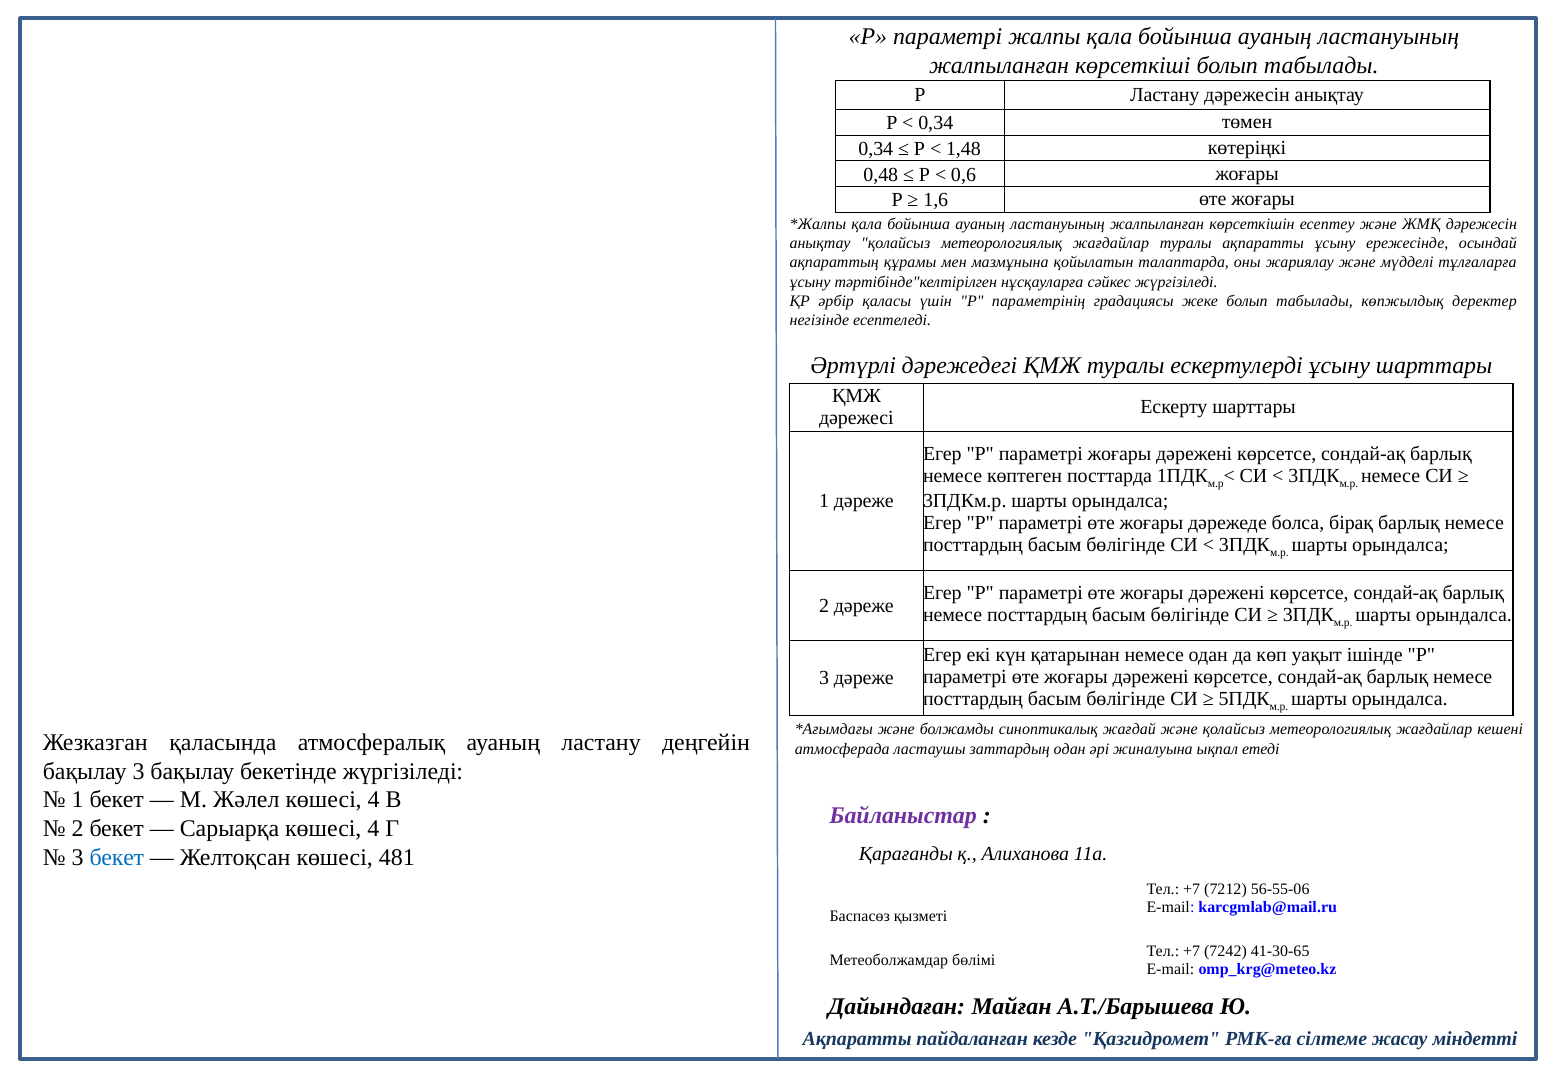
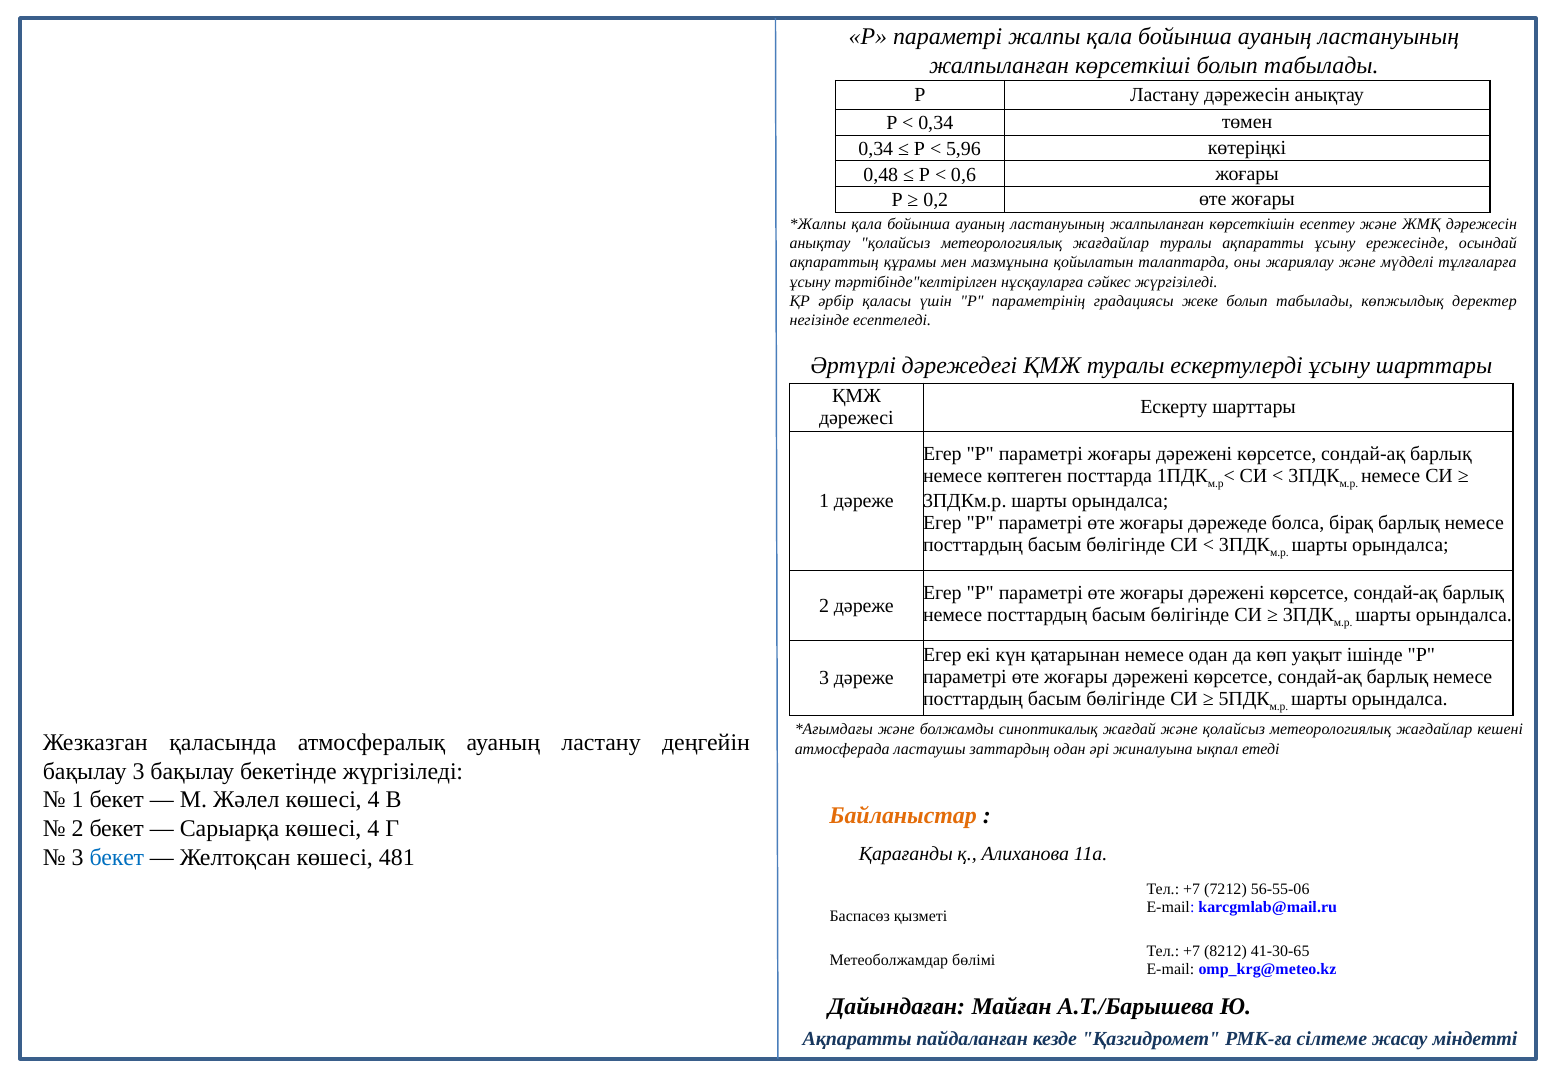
1,48: 1,48 -> 5,96
1,6: 1,6 -> 0,2
Байланыстар colour: purple -> orange
7242: 7242 -> 8212
